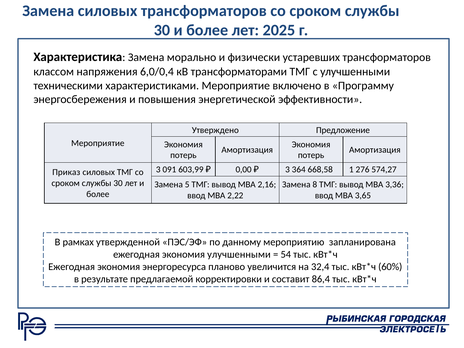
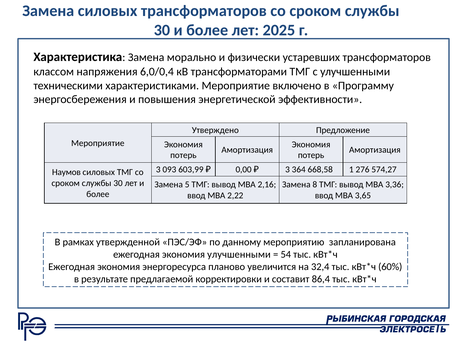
091: 091 -> 093
Приказ: Приказ -> Наумов
